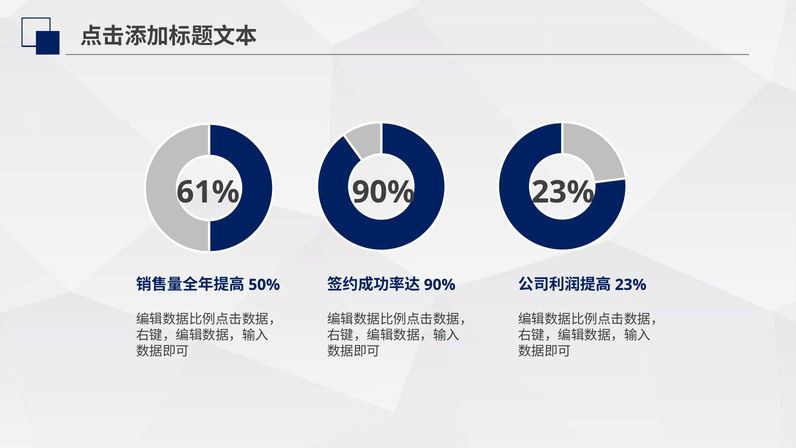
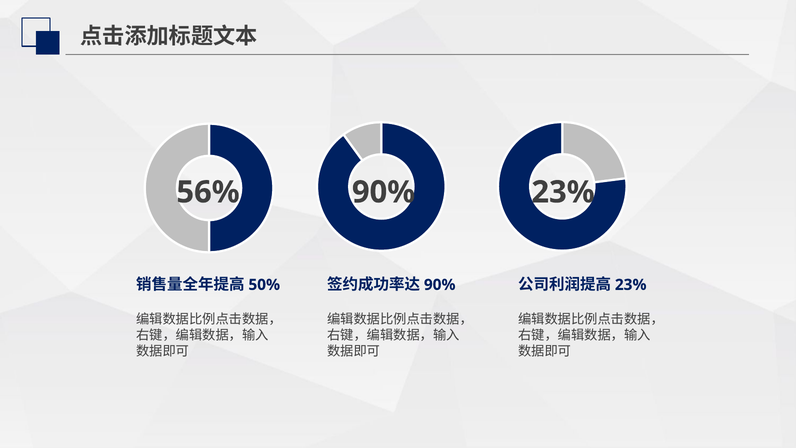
61%: 61% -> 56%
